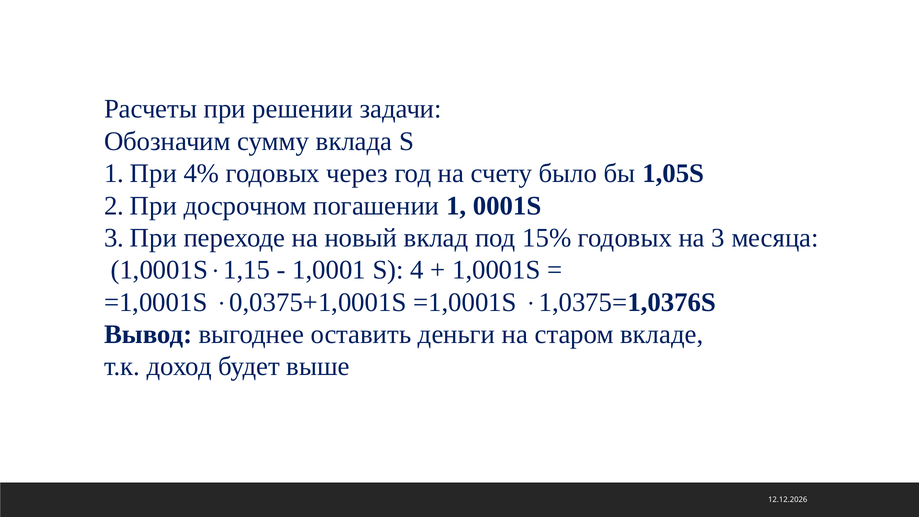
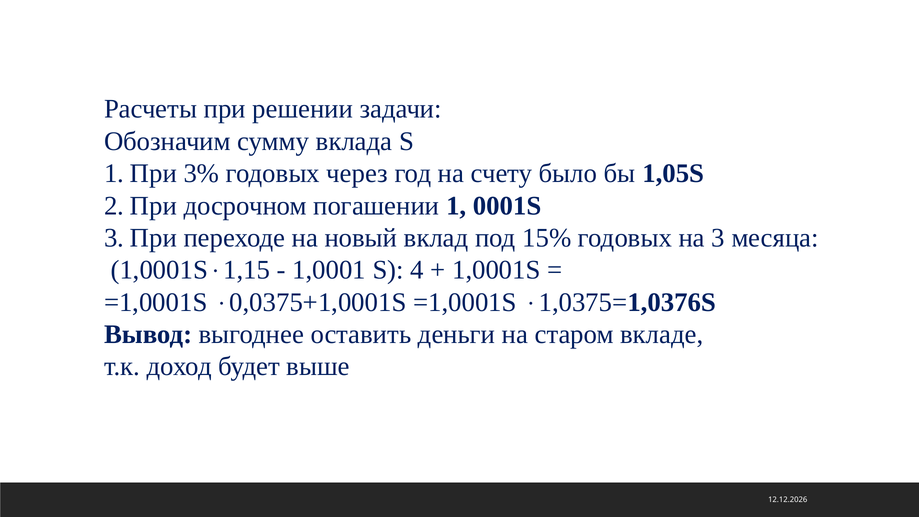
4%: 4% -> 3%
